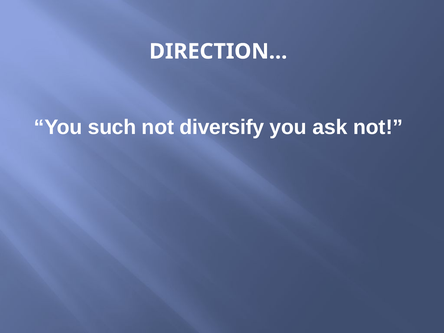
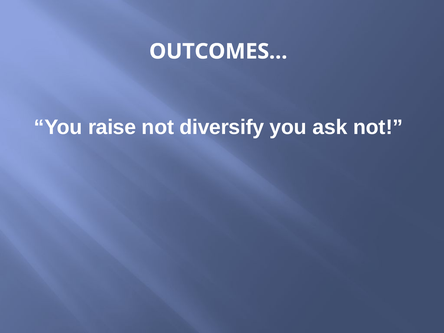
DIRECTION…: DIRECTION… -> OUTCOMES…
such: such -> raise
